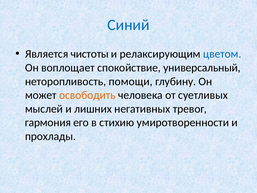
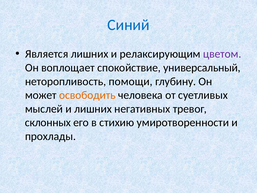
Является чистоты: чистоты -> лишних
цветом colour: blue -> purple
гармония: гармония -> склонных
